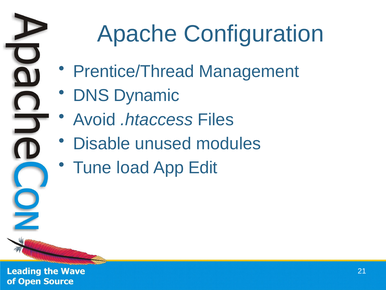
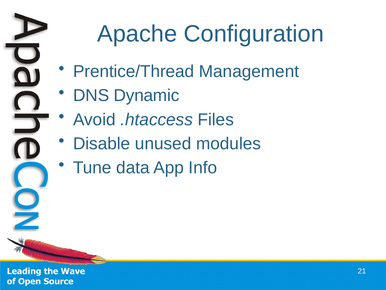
load: load -> data
Edit: Edit -> Info
